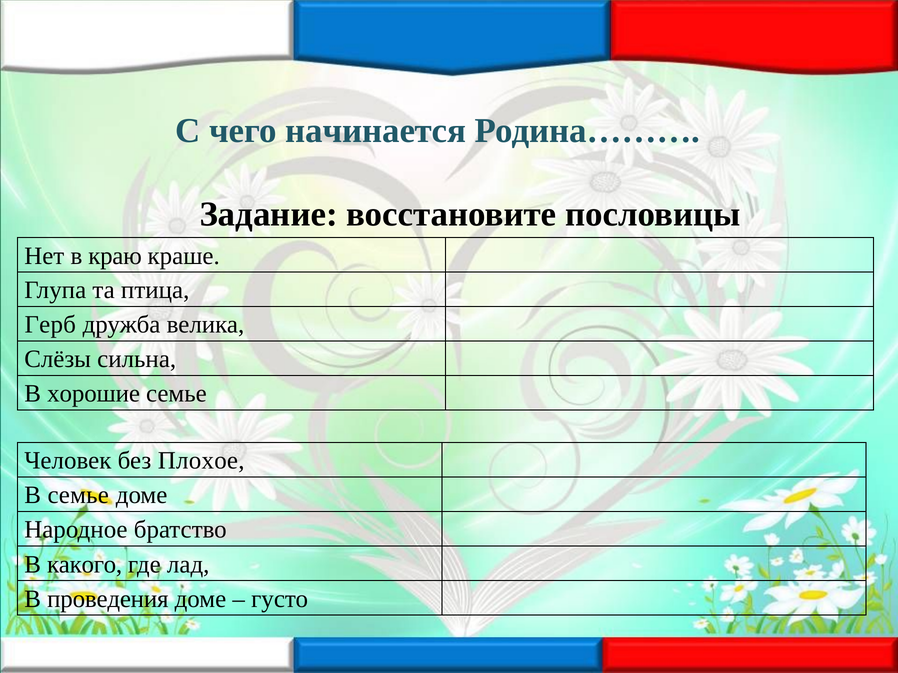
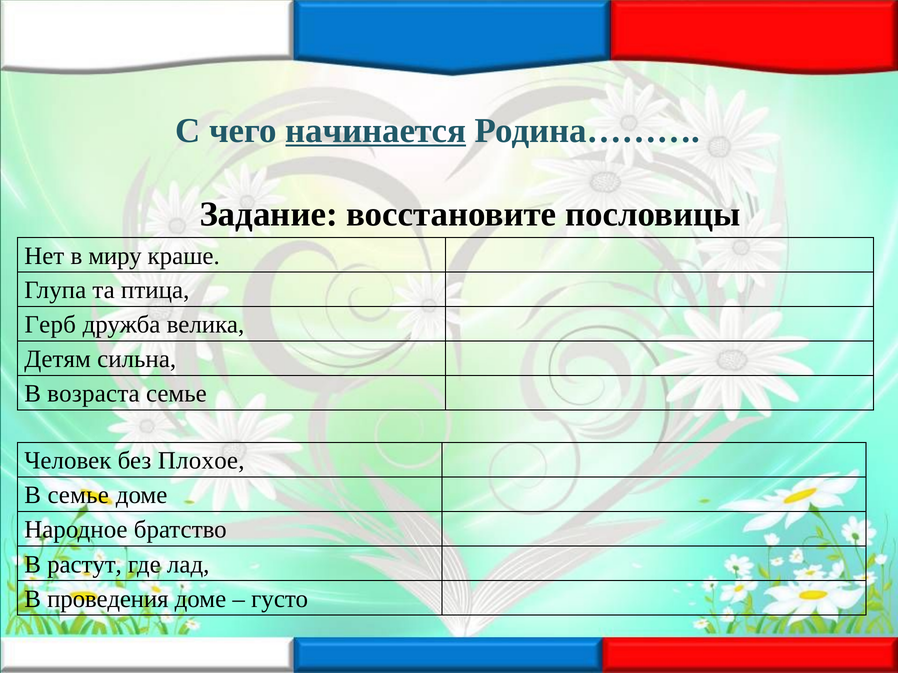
начинается underline: none -> present
краю: краю -> миру
Слёзы: Слёзы -> Детям
хорошие: хорошие -> возраста
какого: какого -> растут
